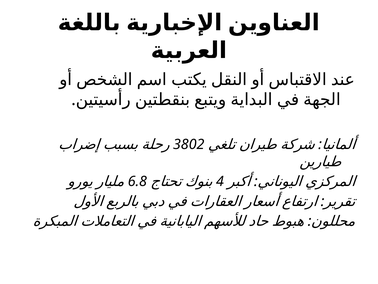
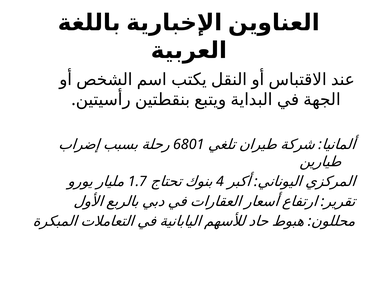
3802: 3802 -> 6801
6.8: 6.8 -> 1.7
